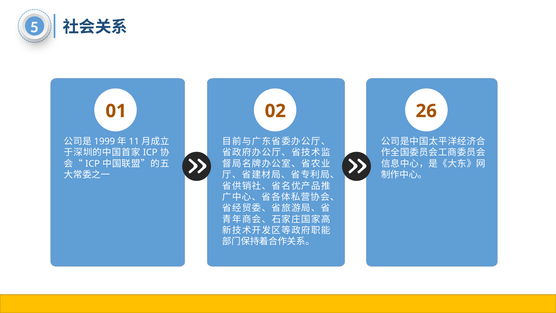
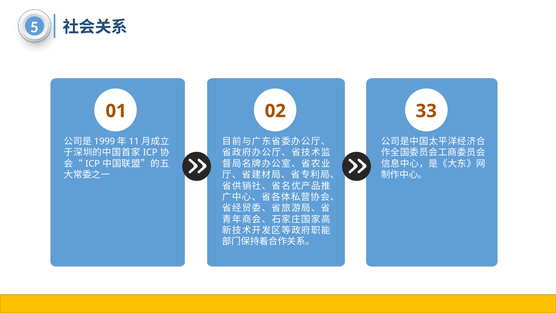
26: 26 -> 33
